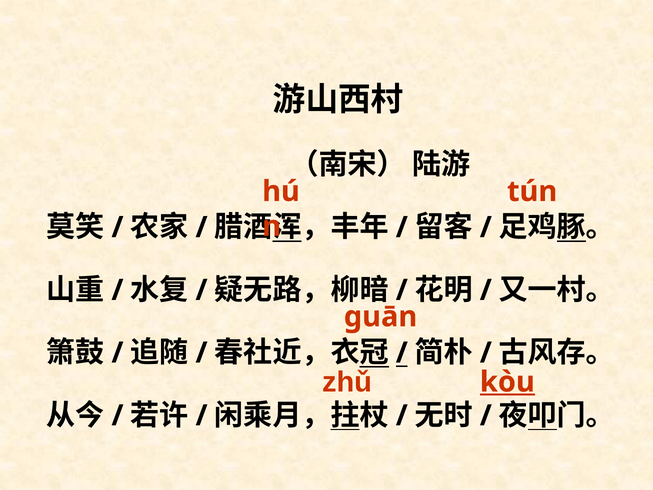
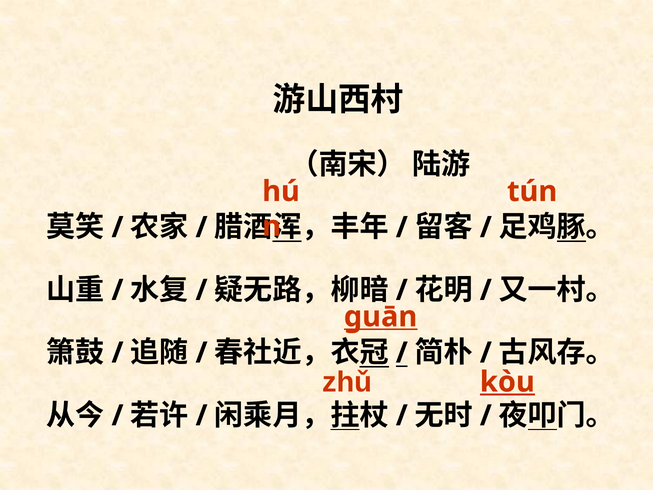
guān underline: none -> present
